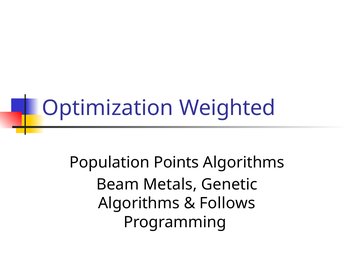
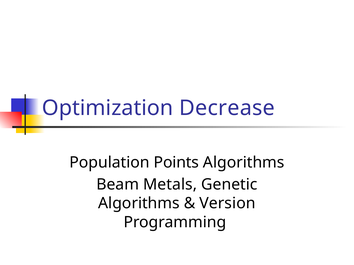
Weighted: Weighted -> Decrease
Follows: Follows -> Version
